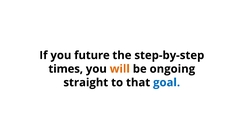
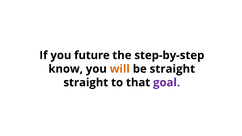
times: times -> know
be ongoing: ongoing -> straight
goal colour: blue -> purple
